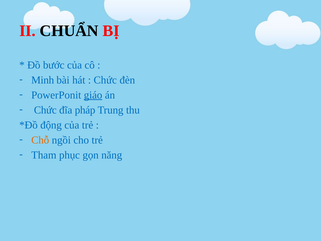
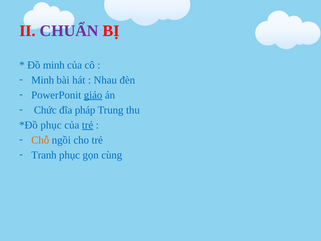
CHUẨN colour: black -> purple
Đồ bước: bước -> minh
Chức at (105, 80): Chức -> Nhau
động at (51, 125): động -> phục
trẻ at (88, 125) underline: none -> present
Tham: Tham -> Tranh
năng: năng -> cùng
